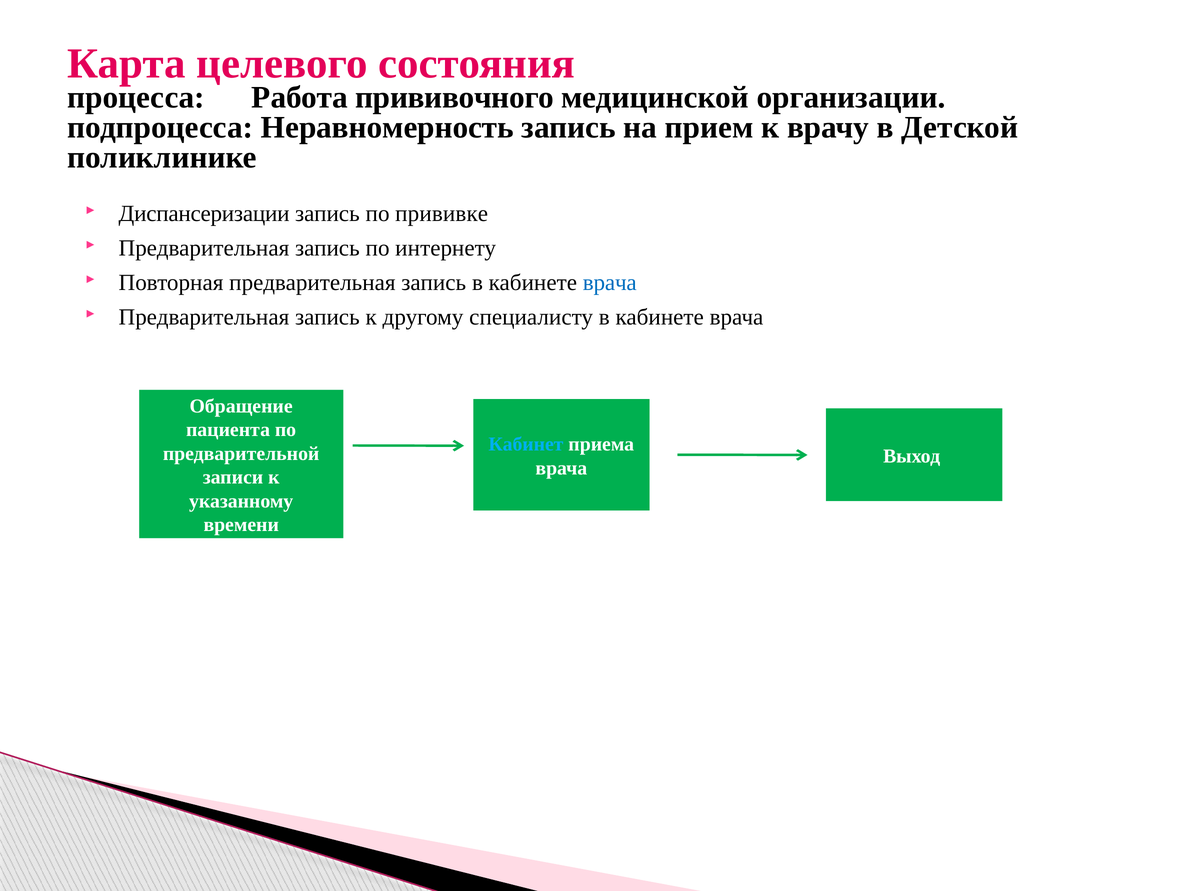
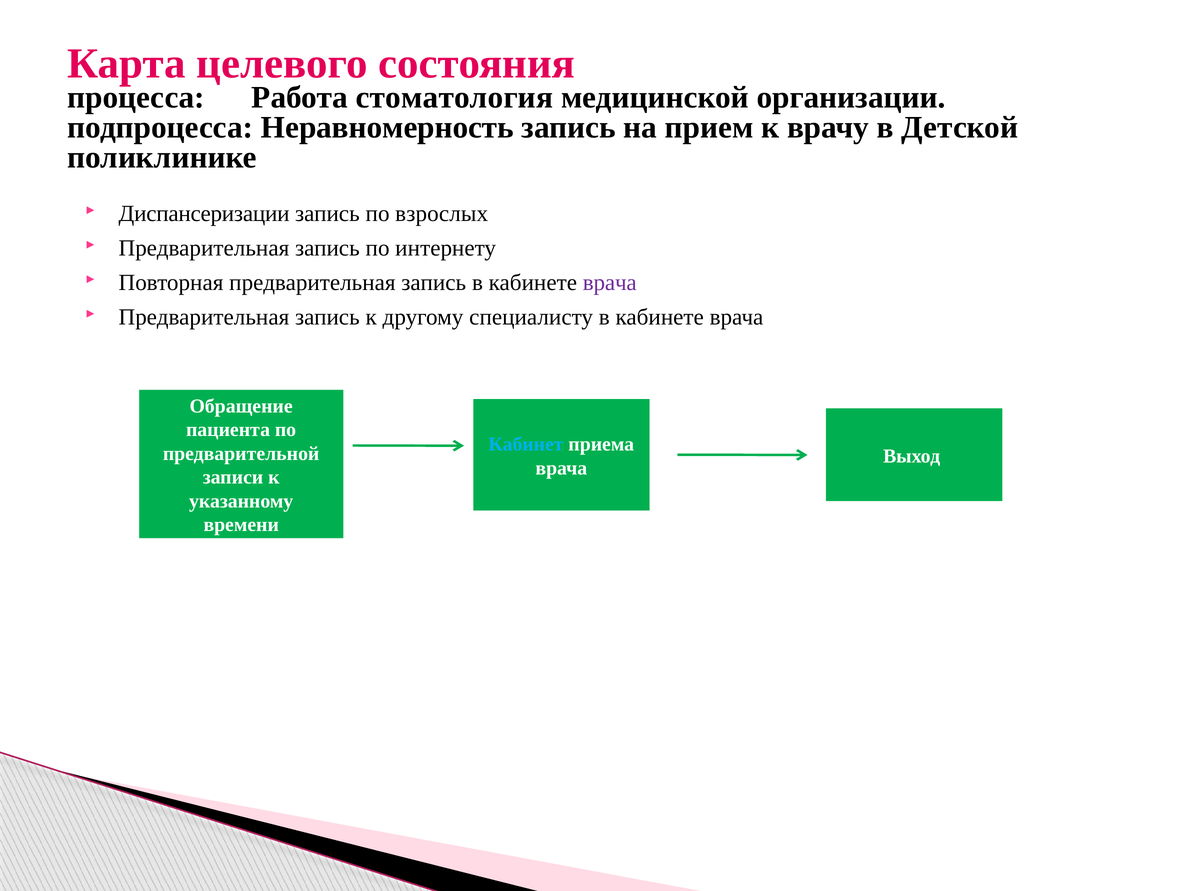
прививочного: прививочного -> стоматология
прививке: прививке -> взрослых
врача at (610, 283) colour: blue -> purple
